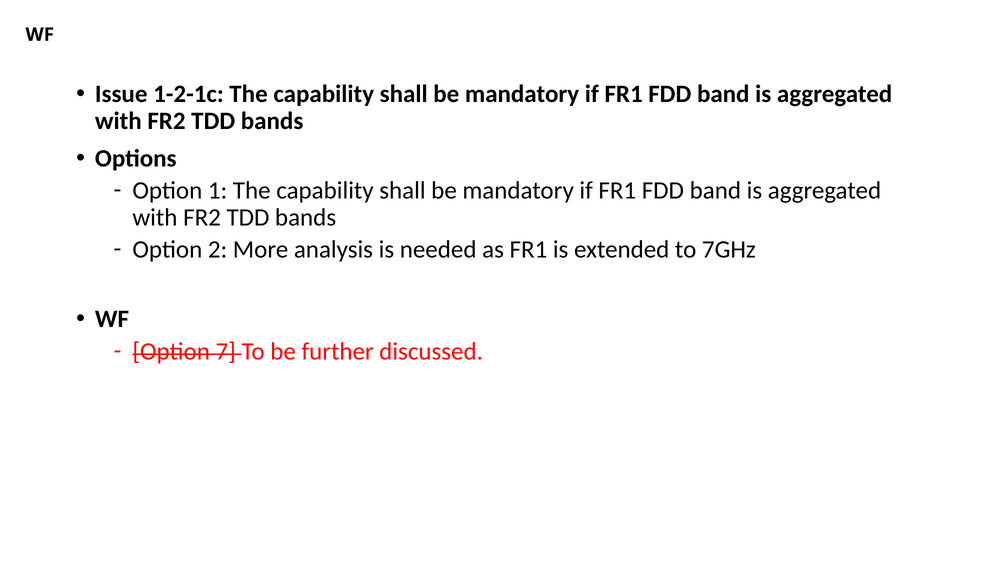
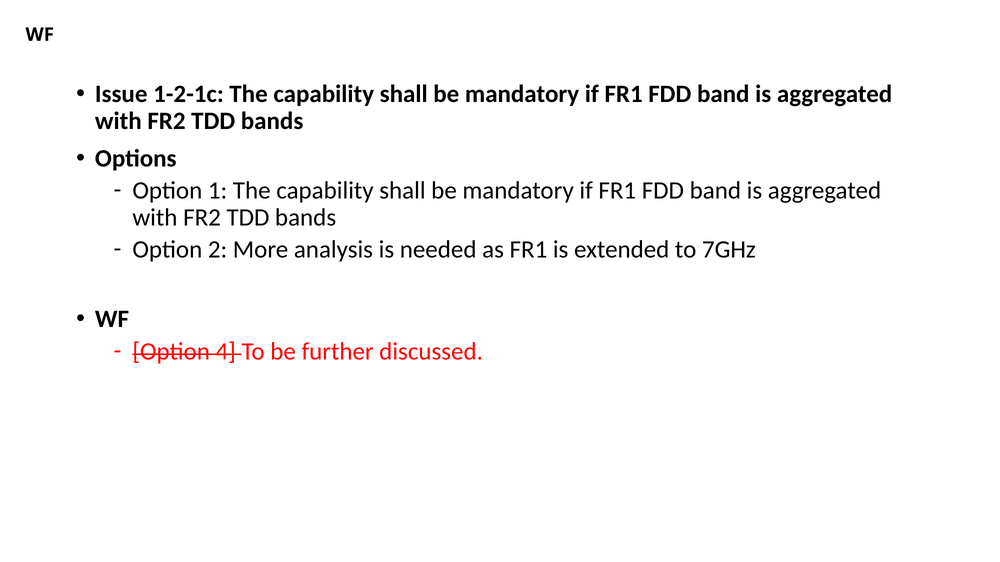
7: 7 -> 4
